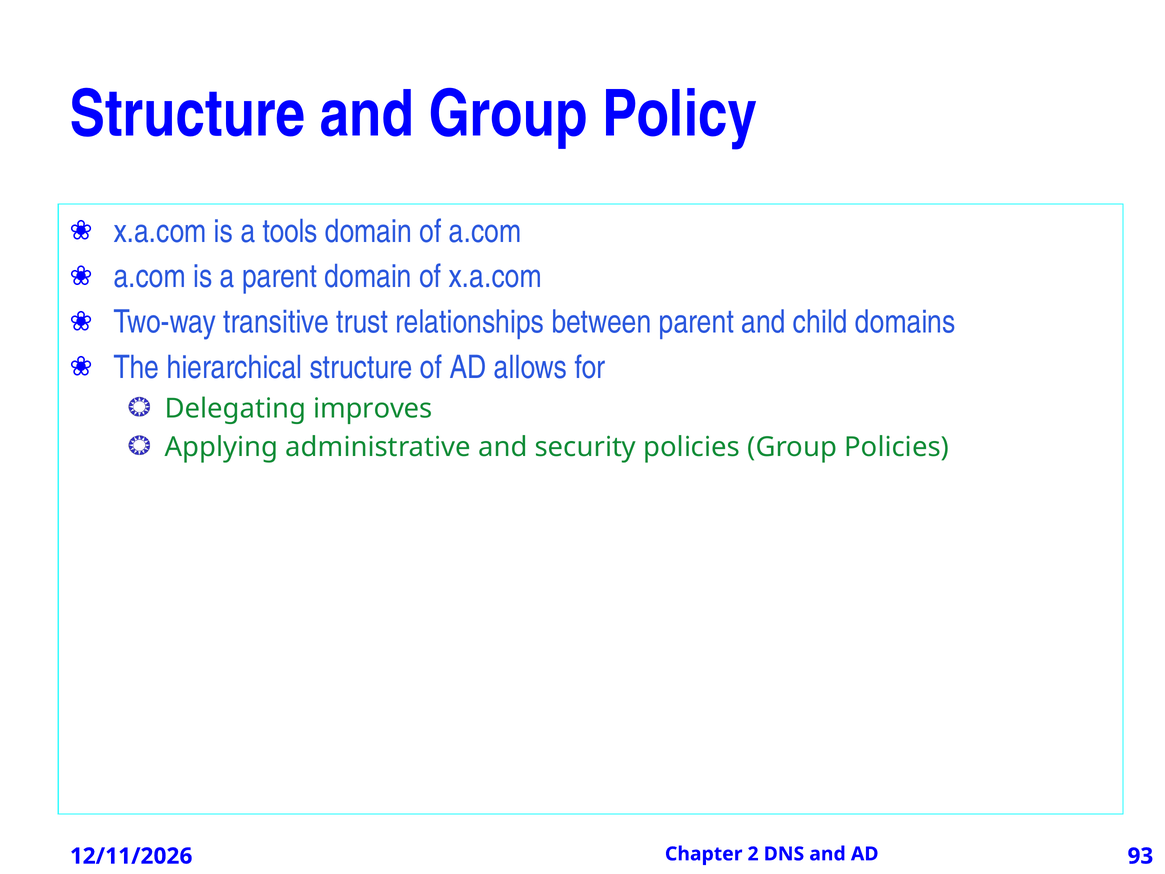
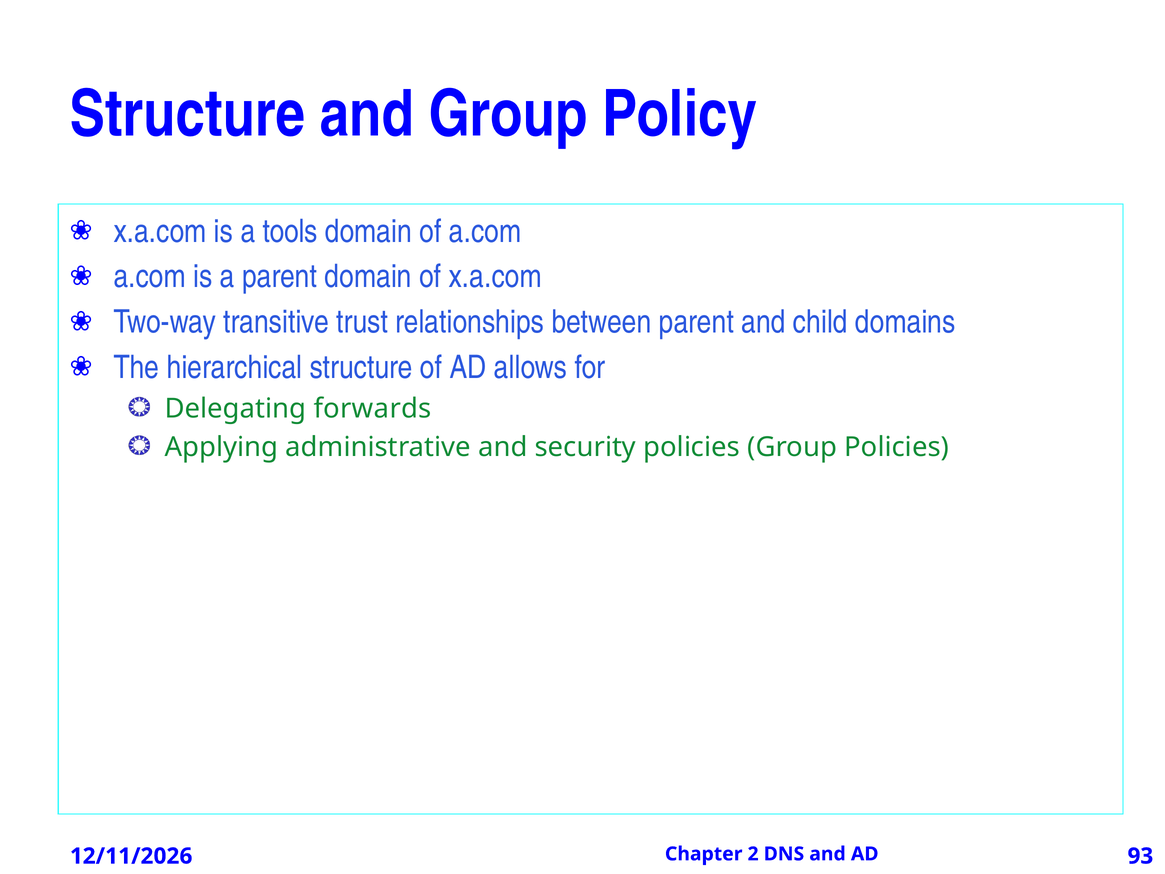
improves: improves -> forwards
